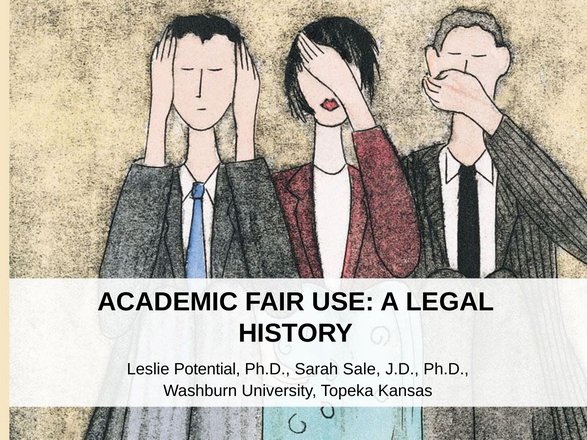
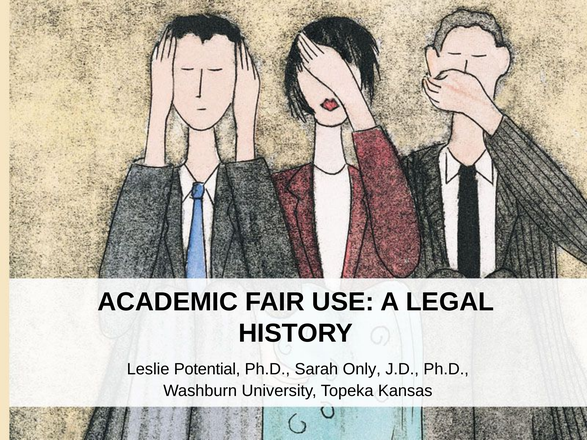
Sale: Sale -> Only
